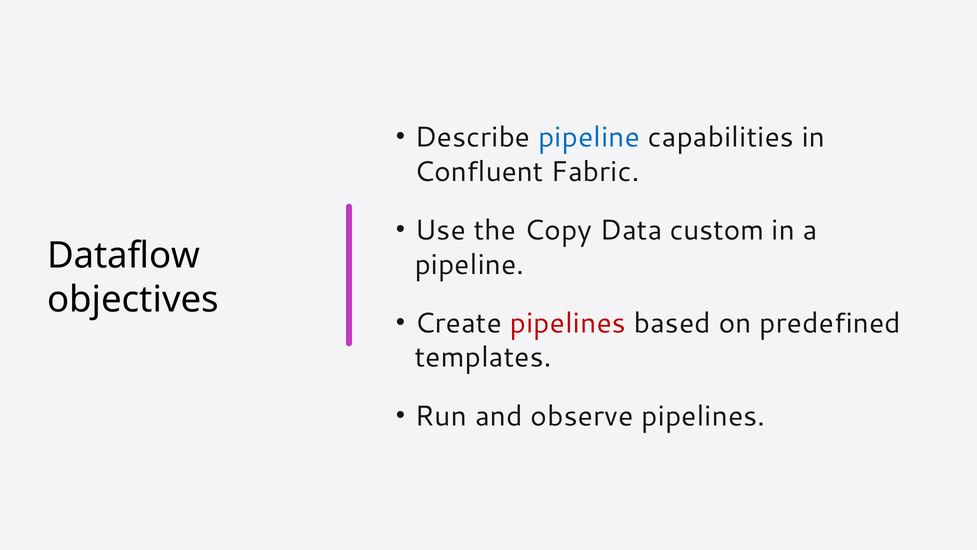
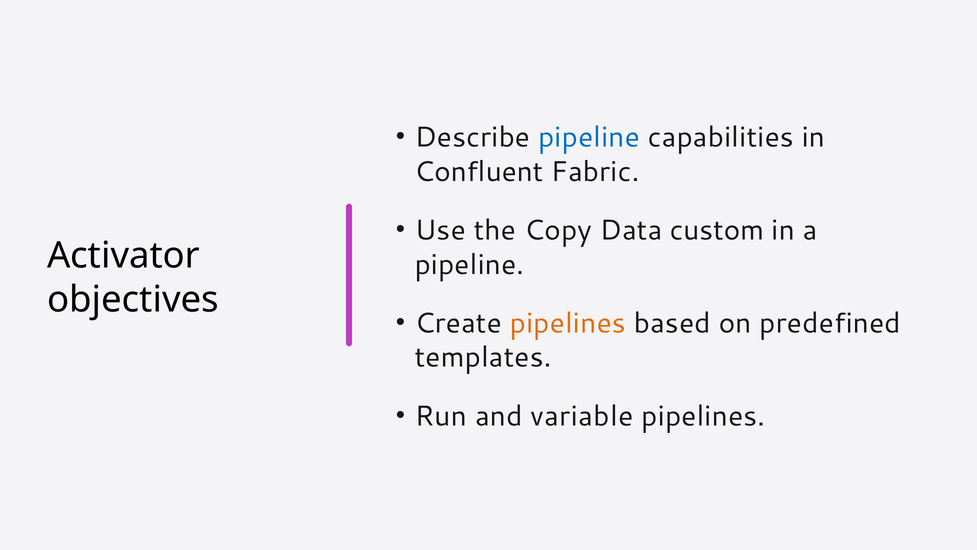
Dataflow: Dataflow -> Activator
pipelines at (568, 323) colour: red -> orange
observe: observe -> variable
